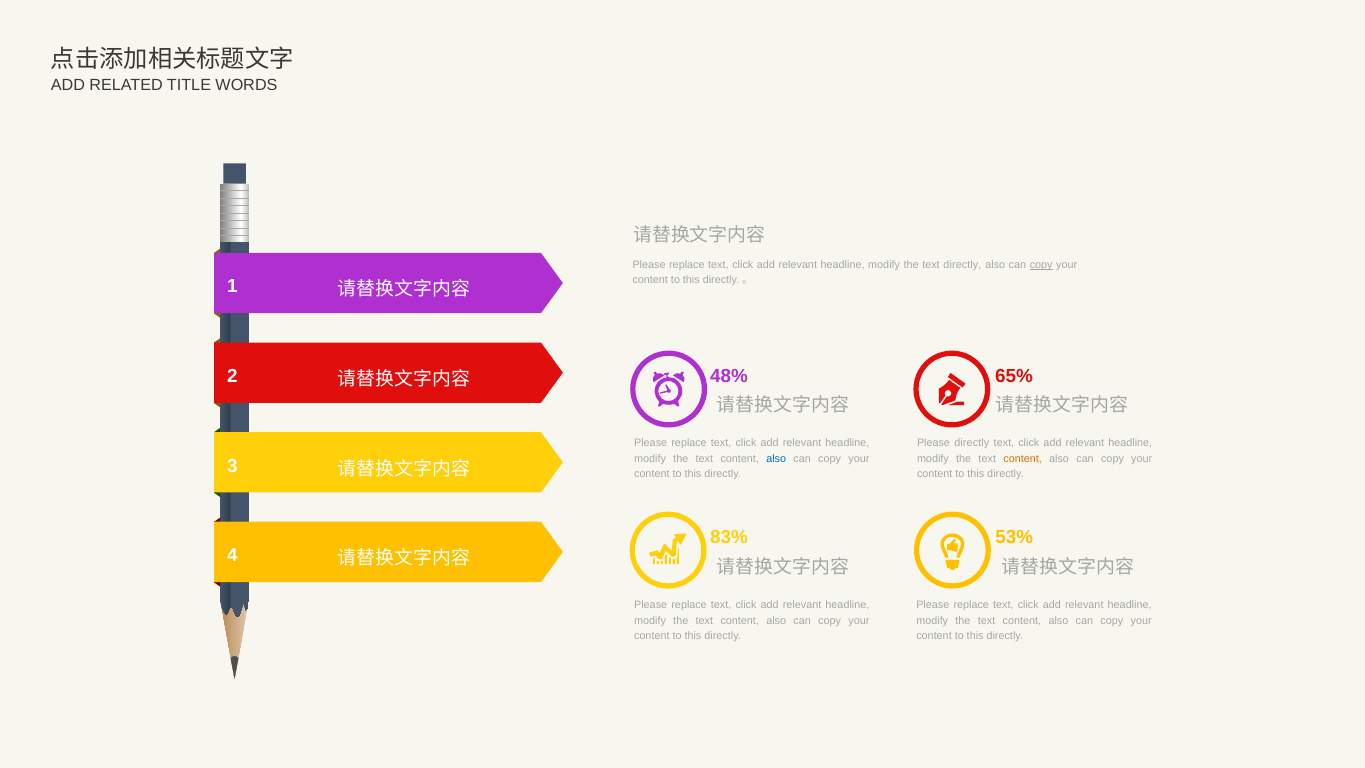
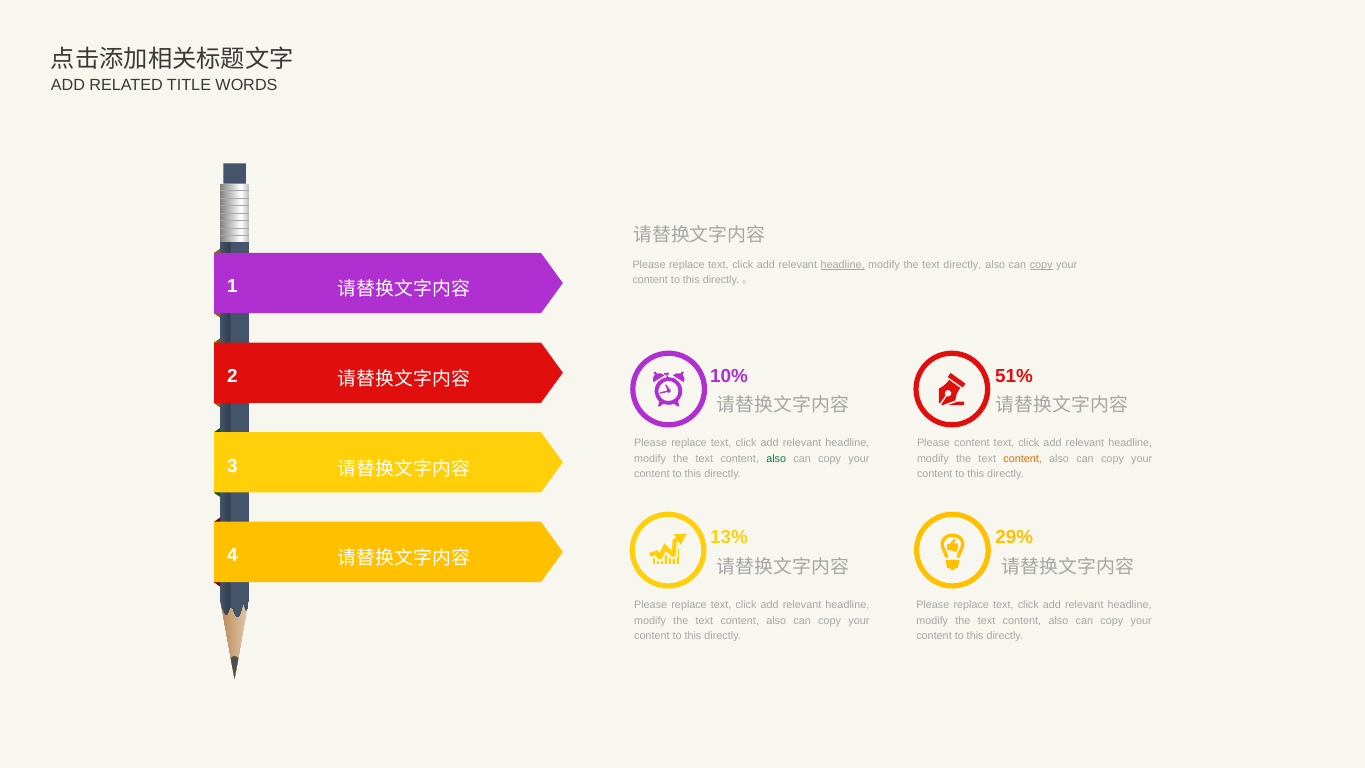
headline at (843, 264) underline: none -> present
48%: 48% -> 10%
65%: 65% -> 51%
Please directly: directly -> content
also at (776, 459) colour: blue -> green
83%: 83% -> 13%
53%: 53% -> 29%
